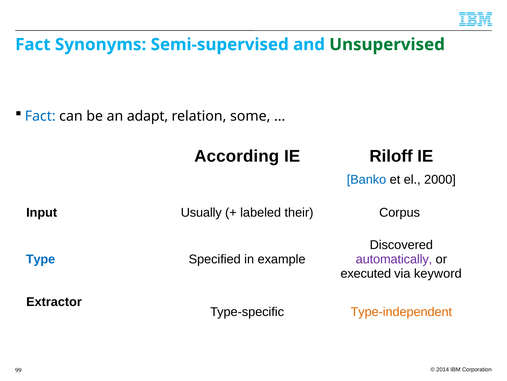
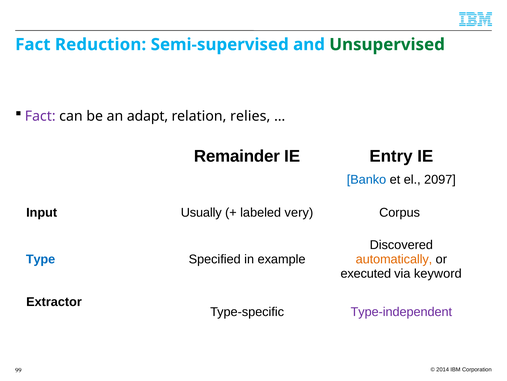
Synonyms: Synonyms -> Reduction
Fact at (40, 116) colour: blue -> purple
some: some -> relies
According: According -> Remainder
Riloff: Riloff -> Entry
2000: 2000 -> 2097
their: their -> very
automatically colour: purple -> orange
Type-independent colour: orange -> purple
